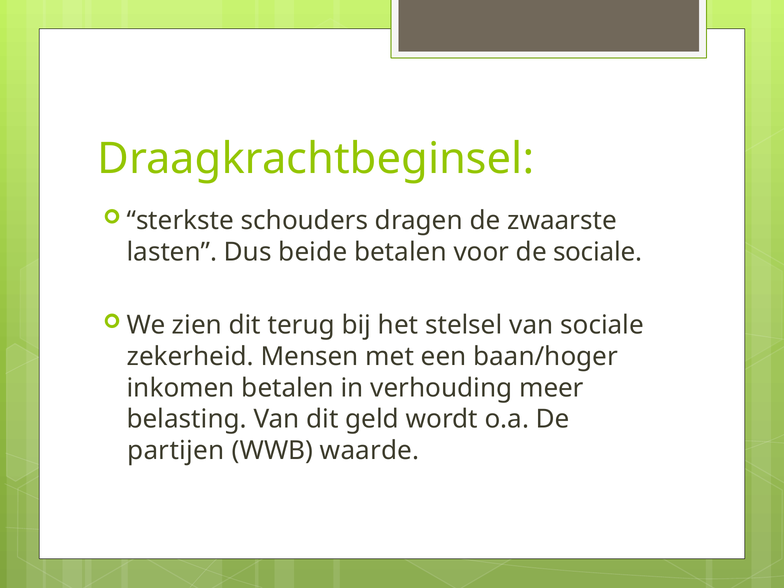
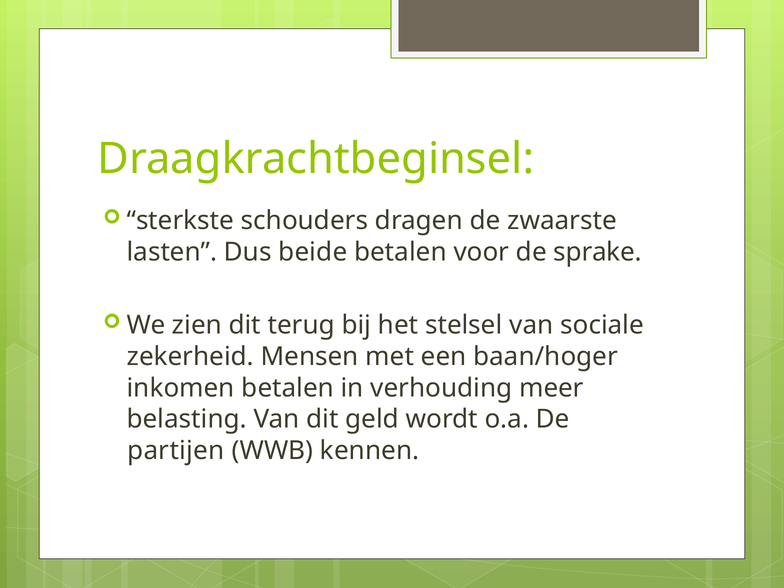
de sociale: sociale -> sprake
waarde: waarde -> kennen
